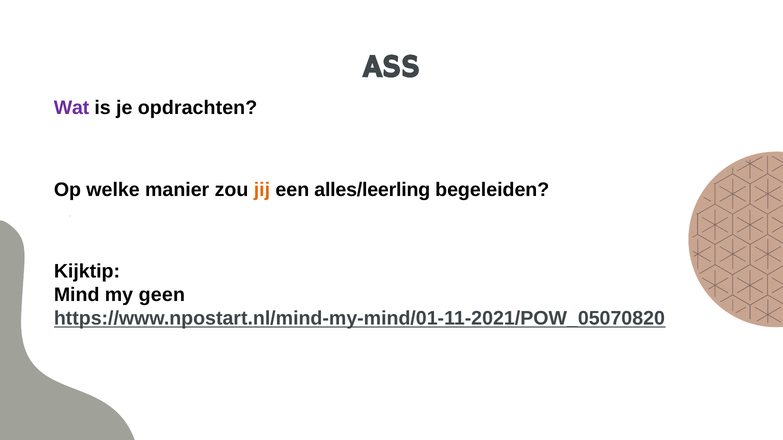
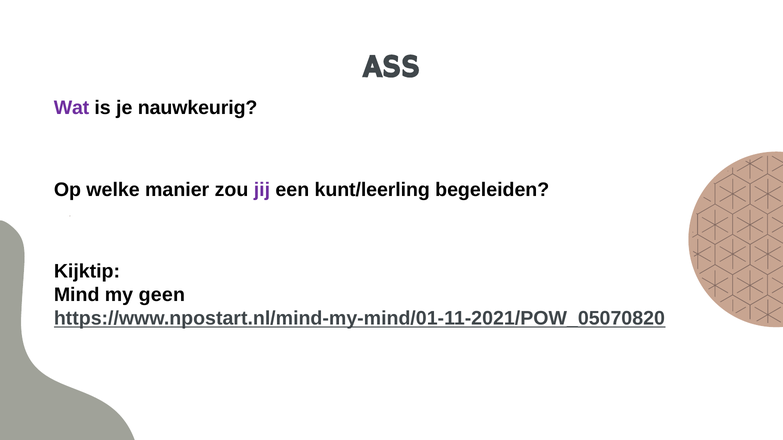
opdrachten: opdrachten -> nauwkeurig
jij colour: orange -> purple
alles/leerling: alles/leerling -> kunt/leerling
